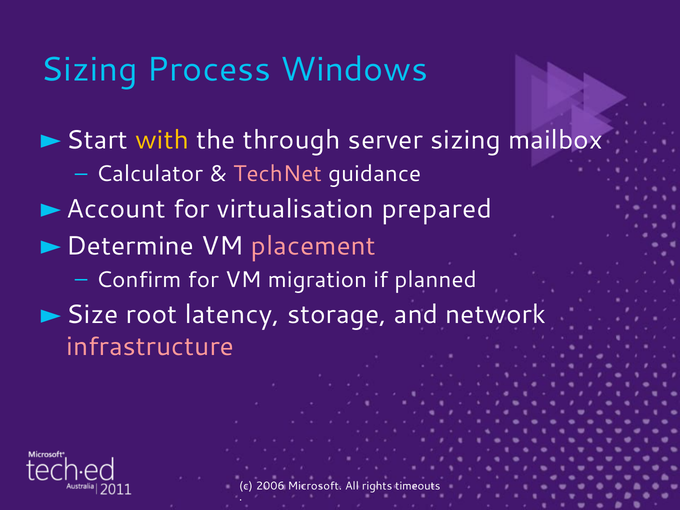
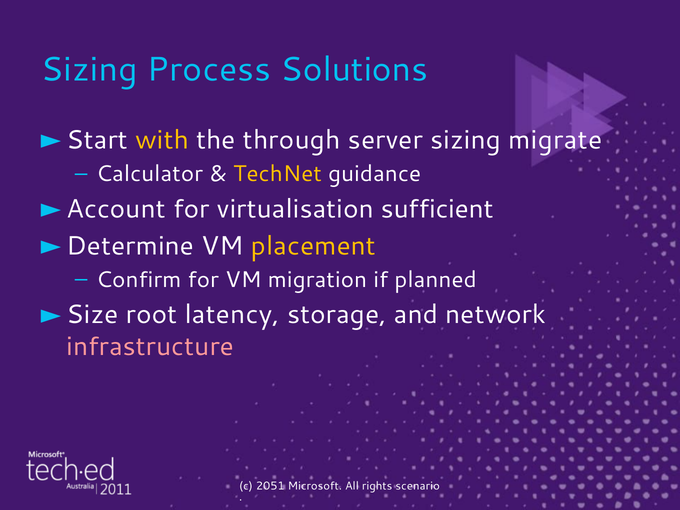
Windows: Windows -> Solutions
mailbox: mailbox -> migrate
TechNet colour: pink -> yellow
prepared: prepared -> sufficient
placement colour: pink -> yellow
2006: 2006 -> 2051
timeouts: timeouts -> scenario
